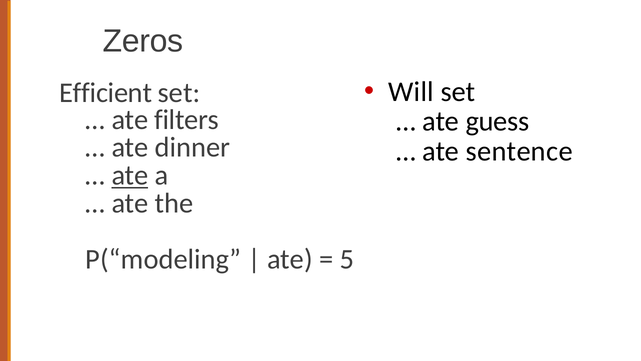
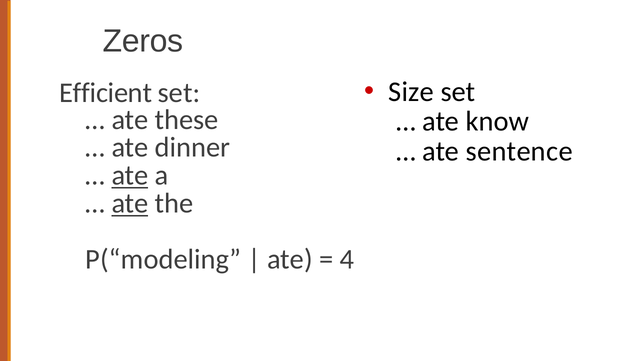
Will: Will -> Size
filters: filters -> these
guess: guess -> know
ate at (130, 203) underline: none -> present
5: 5 -> 4
